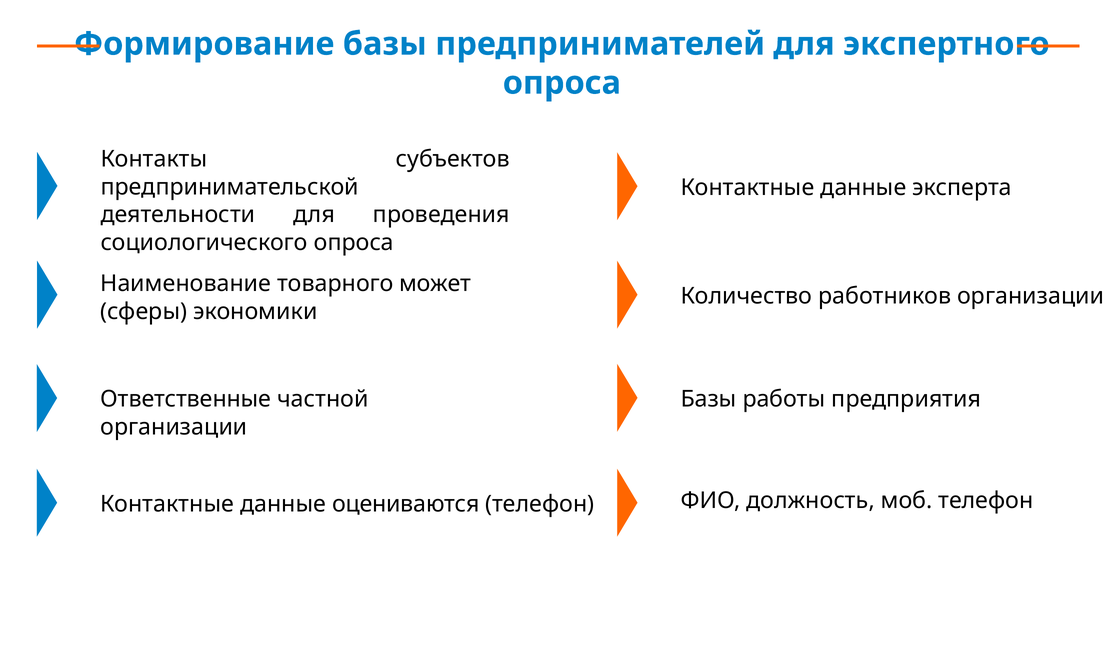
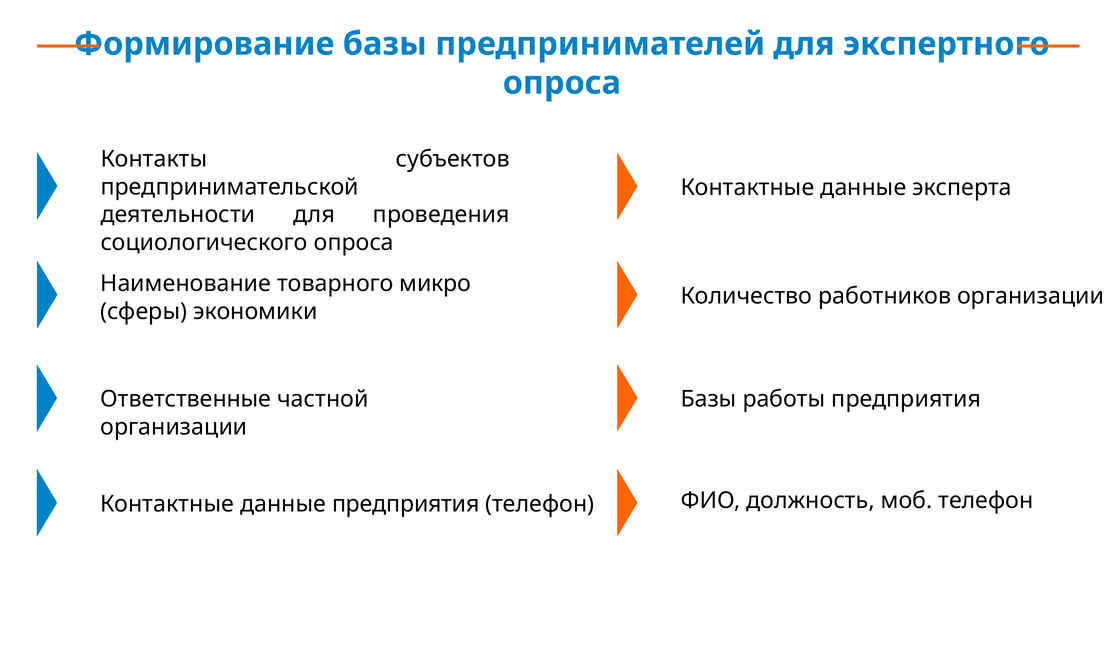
может: может -> микро
данные оцениваются: оцениваются -> предприятия
